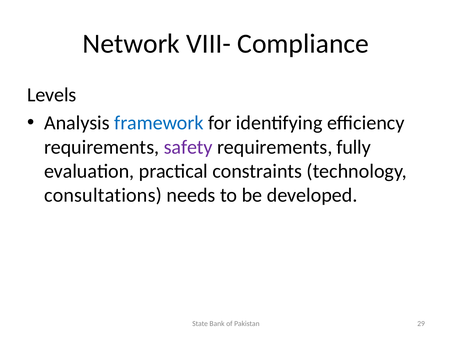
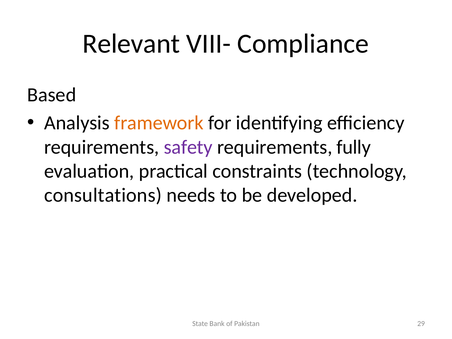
Network: Network -> Relevant
Levels: Levels -> Based
framework colour: blue -> orange
